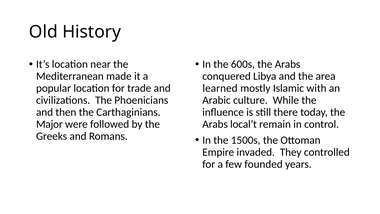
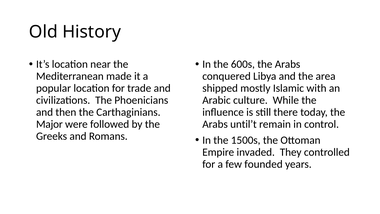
learned: learned -> shipped
local’t: local’t -> until’t
